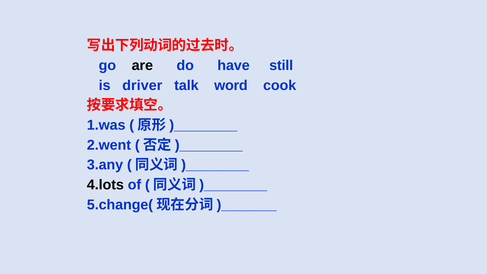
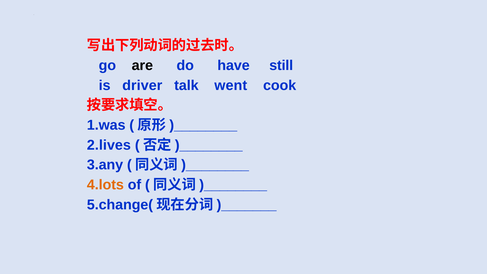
word: word -> went
2.went: 2.went -> 2.lives
4.lots colour: black -> orange
